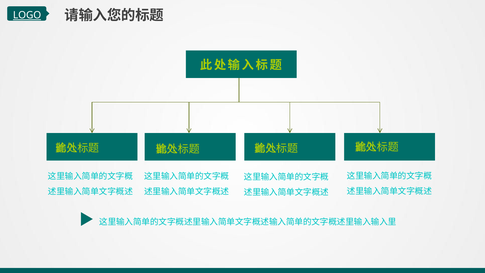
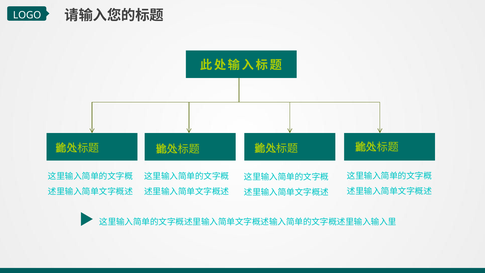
LOGO underline: present -> none
